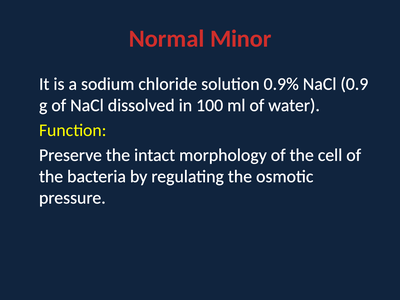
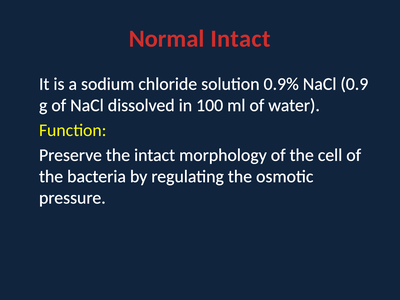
Normal Minor: Minor -> Intact
